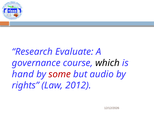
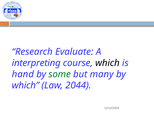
governance: governance -> interpreting
some colour: red -> green
audio: audio -> many
rights at (25, 86): rights -> which
2012: 2012 -> 2044
